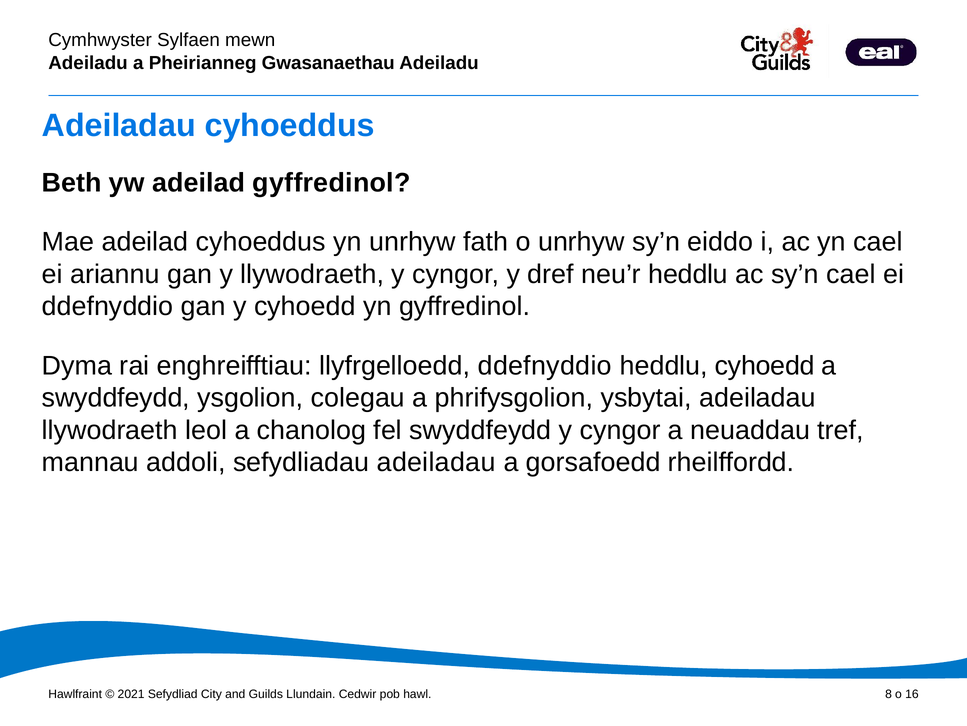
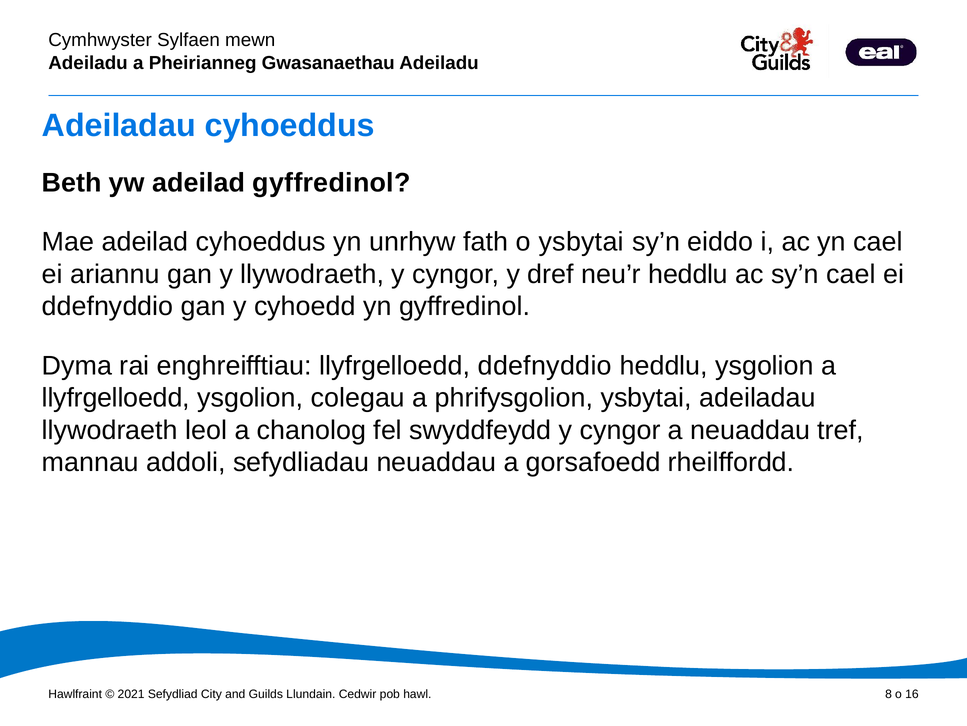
o unrhyw: unrhyw -> ysbytai
heddlu cyhoedd: cyhoedd -> ysgolion
swyddfeydd at (116, 398): swyddfeydd -> llyfrgelloedd
sefydliadau adeiladau: adeiladau -> neuaddau
